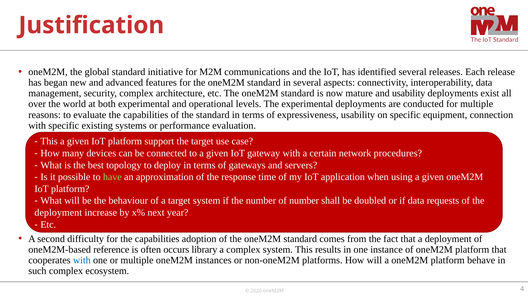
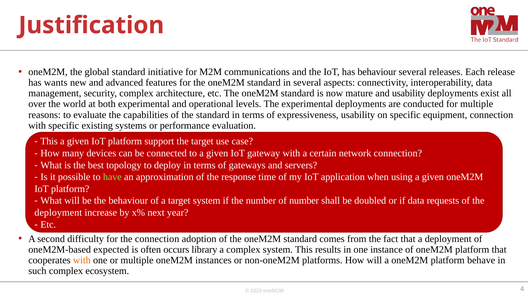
has identified: identified -> behaviour
began: began -> wants
network procedures: procedures -> connection
for the capabilities: capabilities -> connection
reference: reference -> expected
with at (82, 260) colour: blue -> orange
